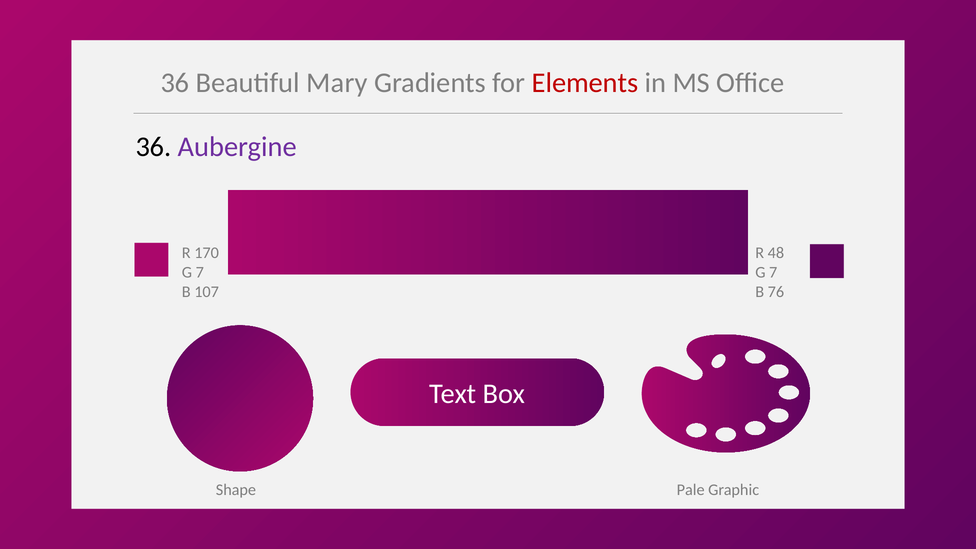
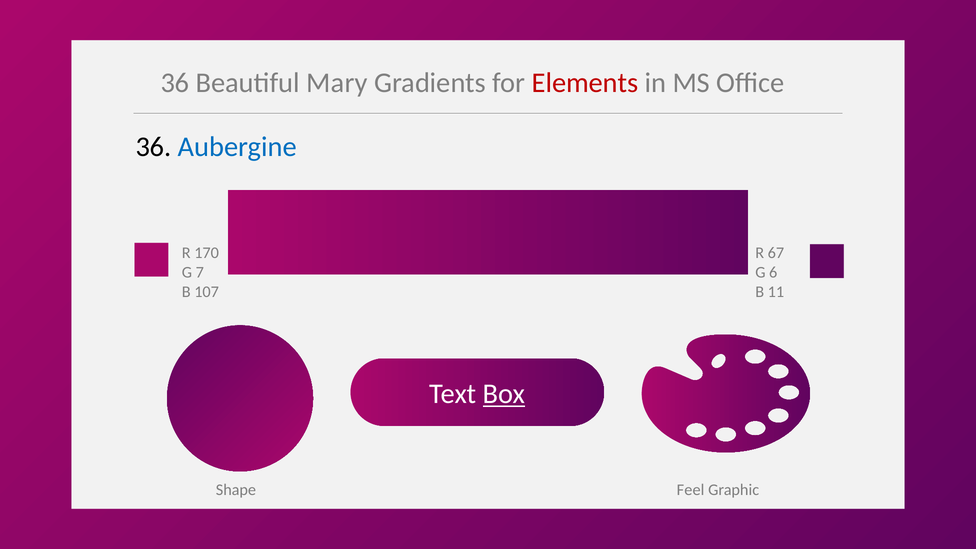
Aubergine colour: purple -> blue
48: 48 -> 67
7 at (773, 272): 7 -> 6
76: 76 -> 11
Box underline: none -> present
Pale: Pale -> Feel
